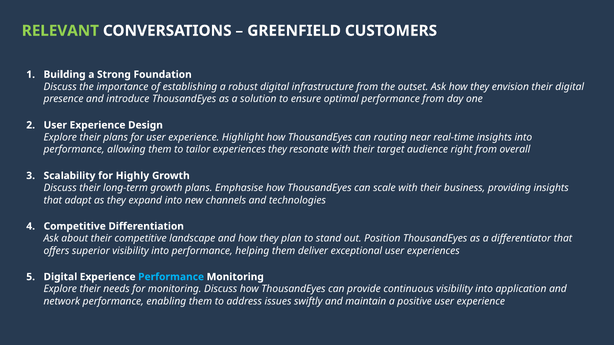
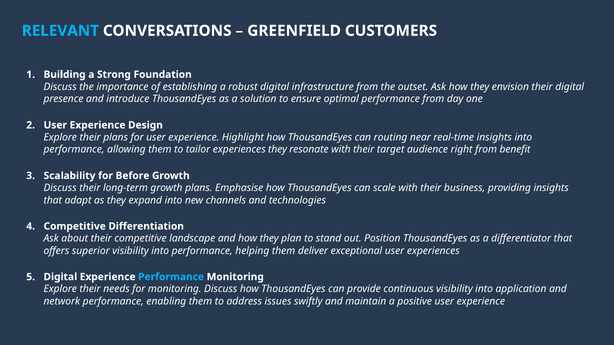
RELEVANT colour: light green -> light blue
overall: overall -> benefit
Highly: Highly -> Before
